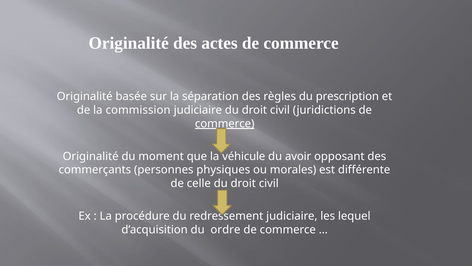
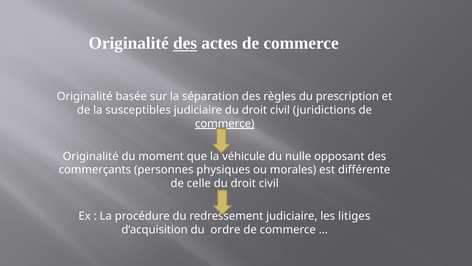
des at (185, 43) underline: none -> present
commission: commission -> susceptibles
avoir: avoir -> nulle
lequel: lequel -> litiges
